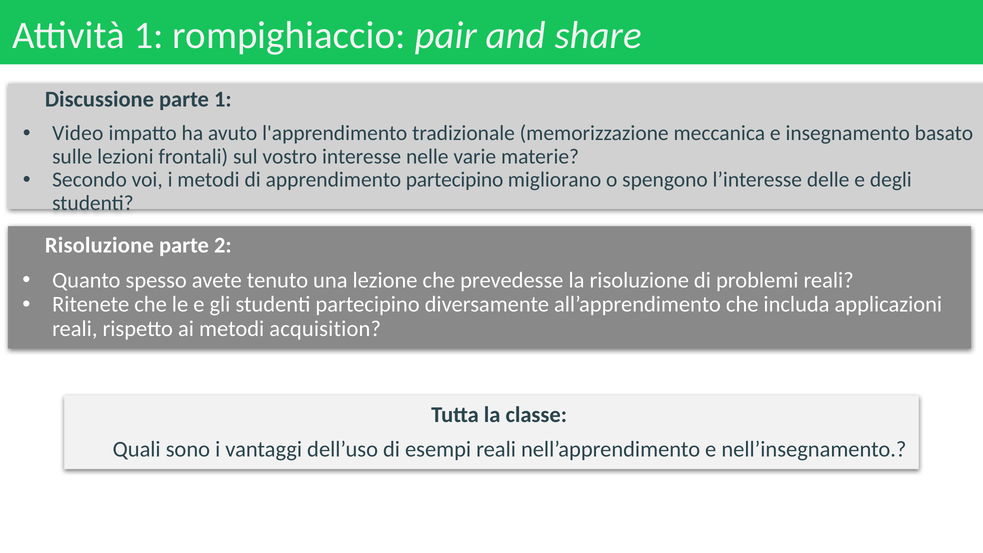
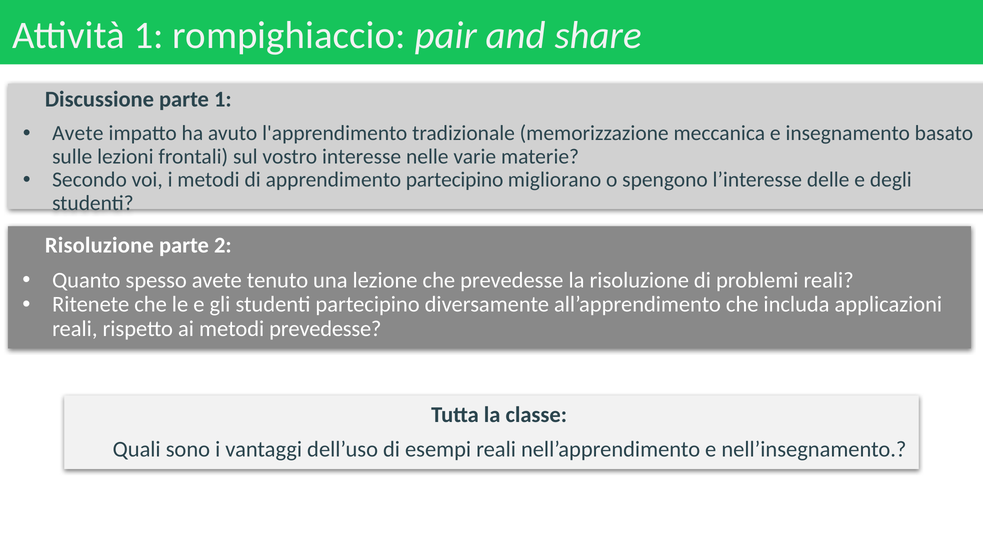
Video at (78, 133): Video -> Avete
metodi acquisition: acquisition -> prevedesse
